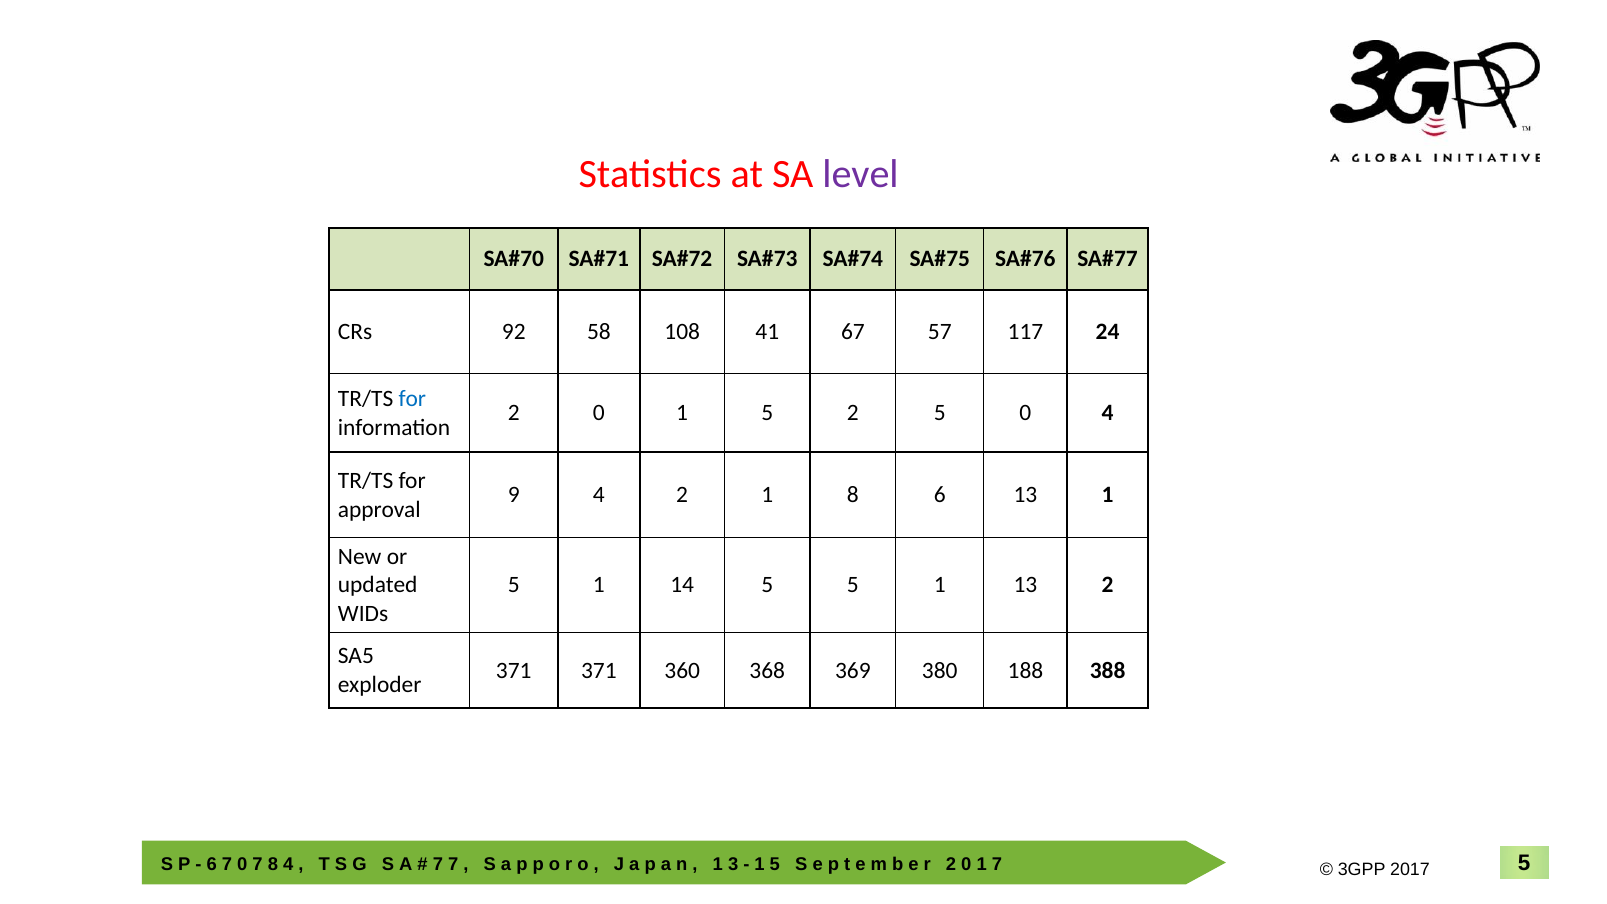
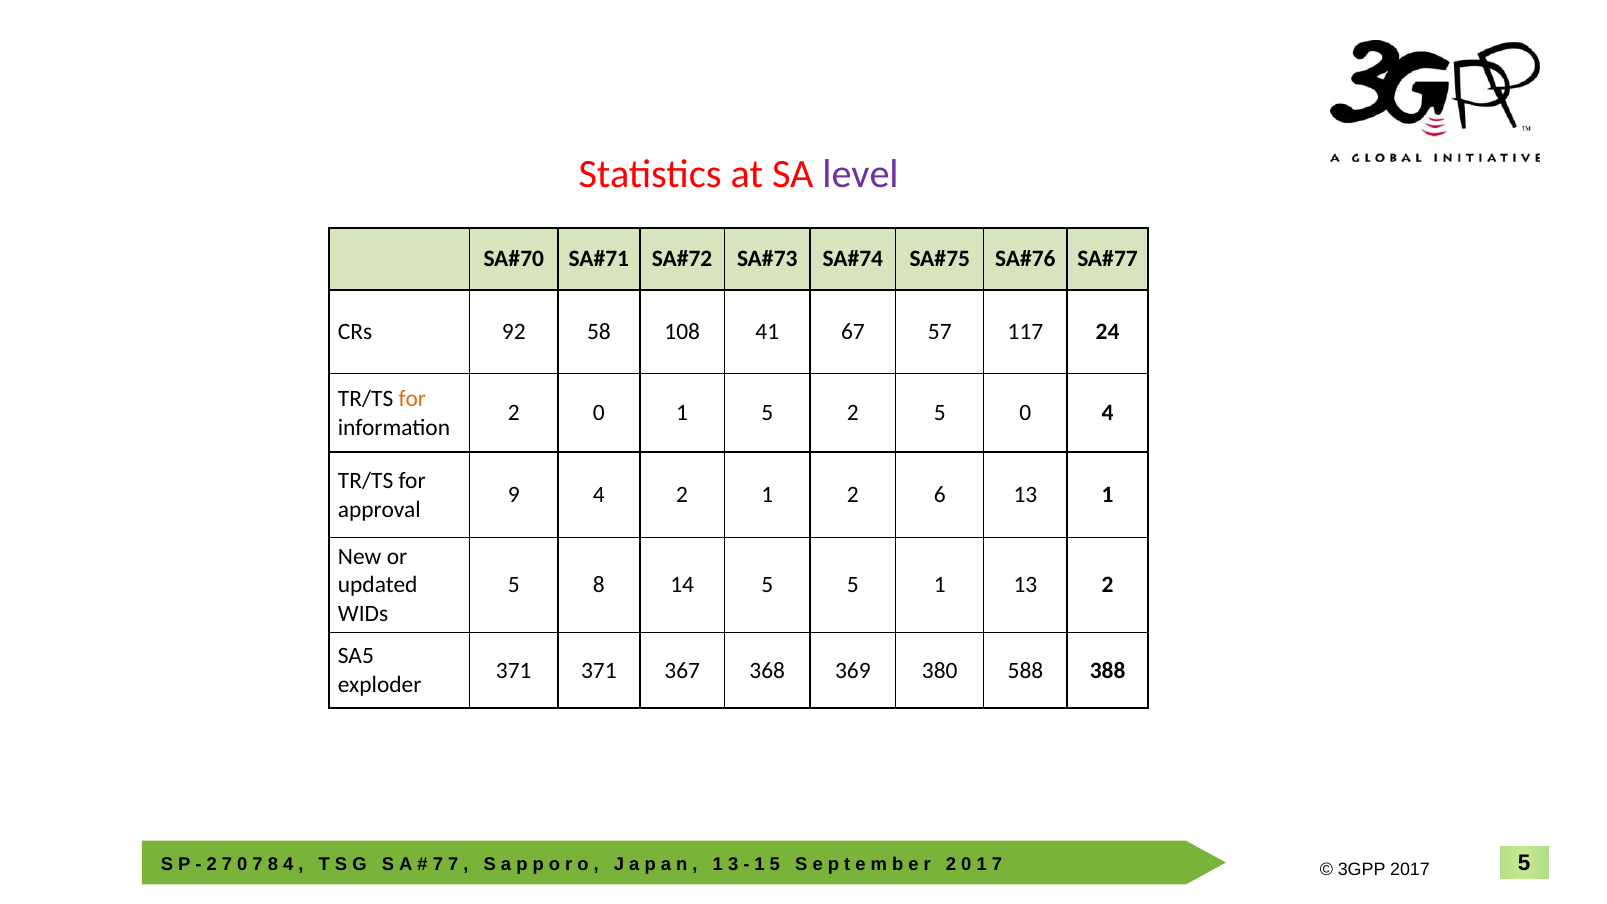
for at (412, 399) colour: blue -> orange
1 8: 8 -> 2
1 at (599, 585): 1 -> 8
360: 360 -> 367
188: 188 -> 588
6 at (212, 865): 6 -> 2
